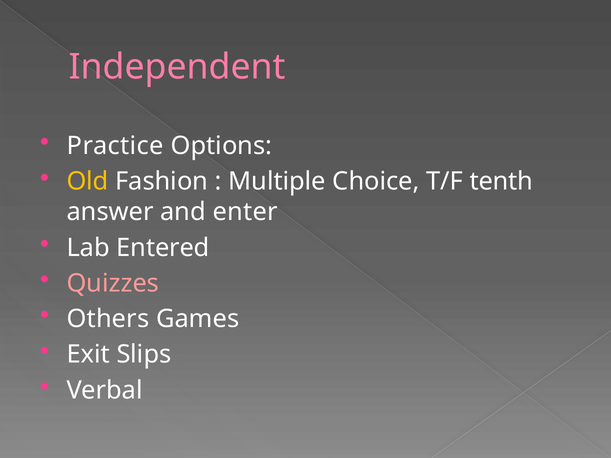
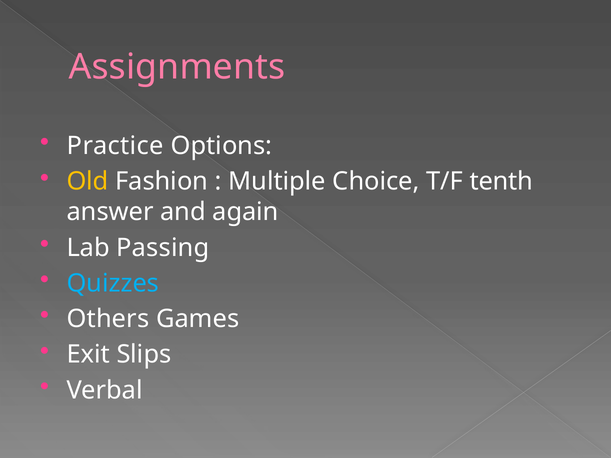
Independent: Independent -> Assignments
enter: enter -> again
Entered: Entered -> Passing
Quizzes colour: pink -> light blue
